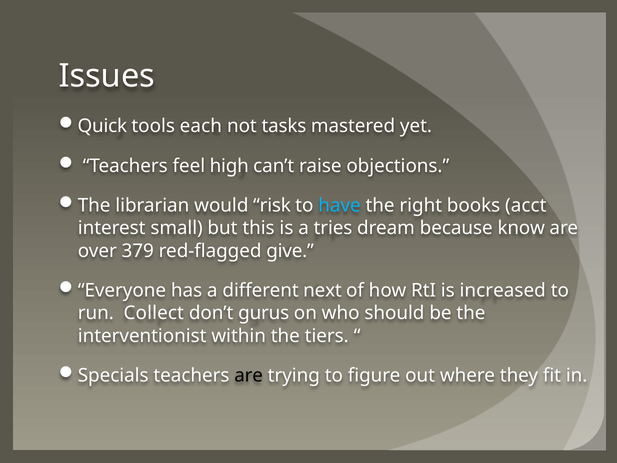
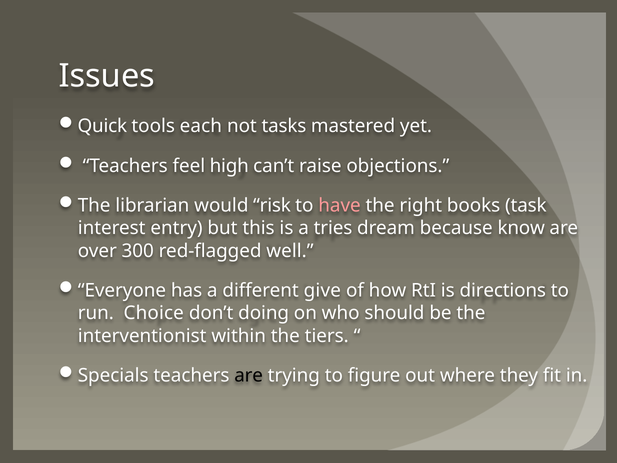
have colour: light blue -> pink
acct: acct -> task
small: small -> entry
379: 379 -> 300
give: give -> well
next: next -> give
increased: increased -> directions
Collect: Collect -> Choice
gurus: gurus -> doing
